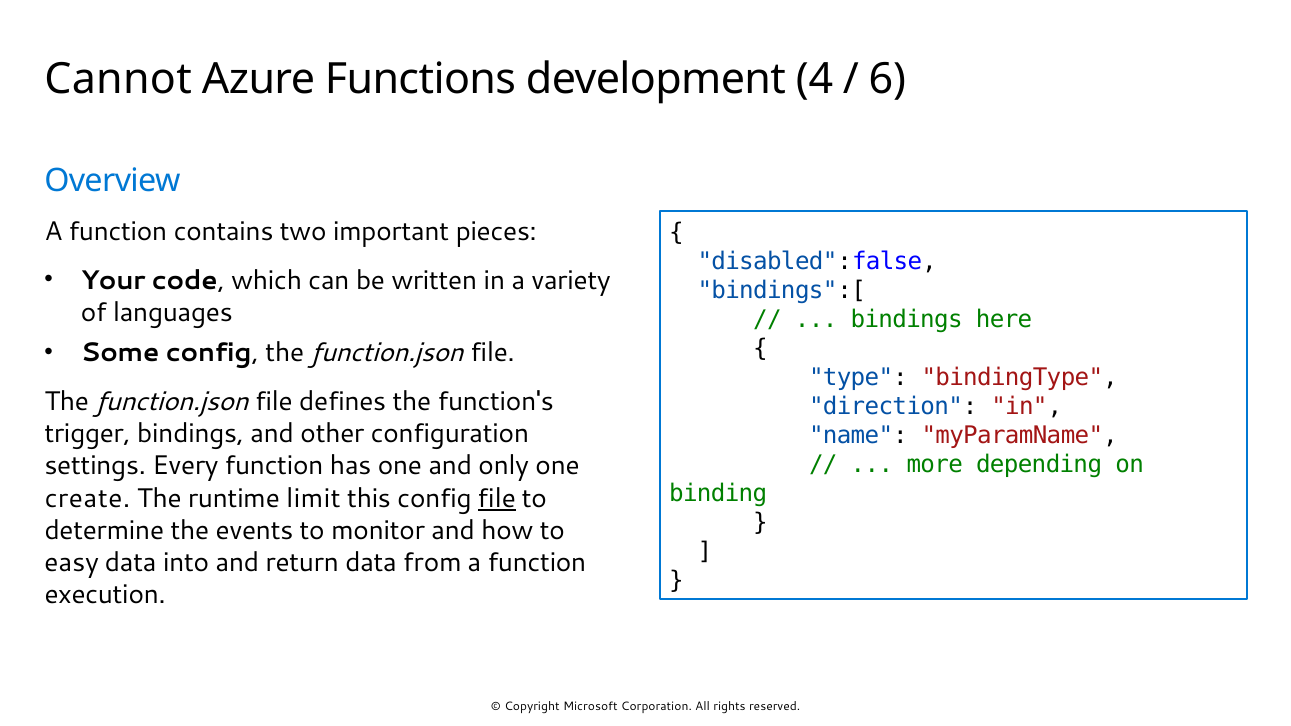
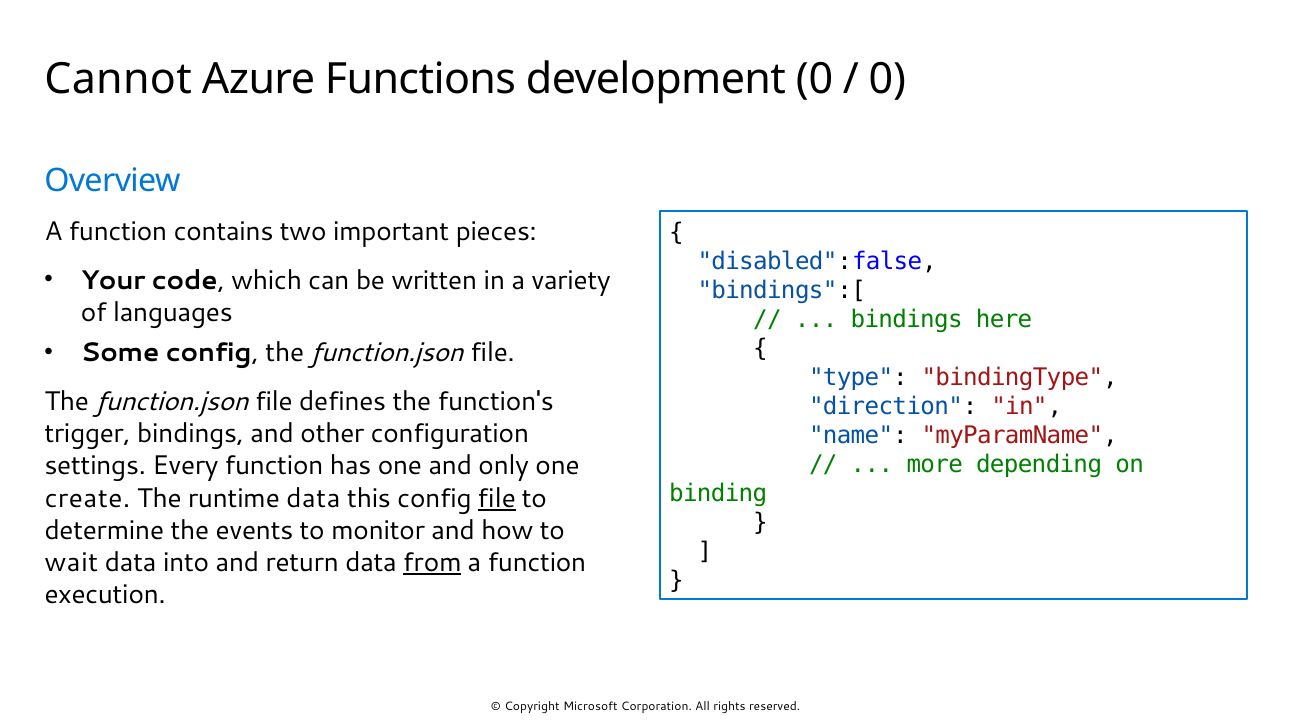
development 4: 4 -> 0
6 at (887, 79): 6 -> 0
runtime limit: limit -> data
easy: easy -> wait
from underline: none -> present
